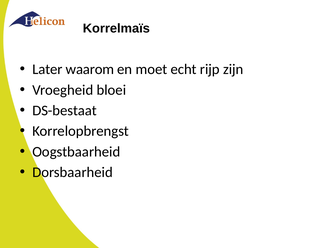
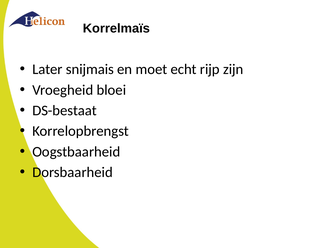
waarom: waarom -> snijmais
